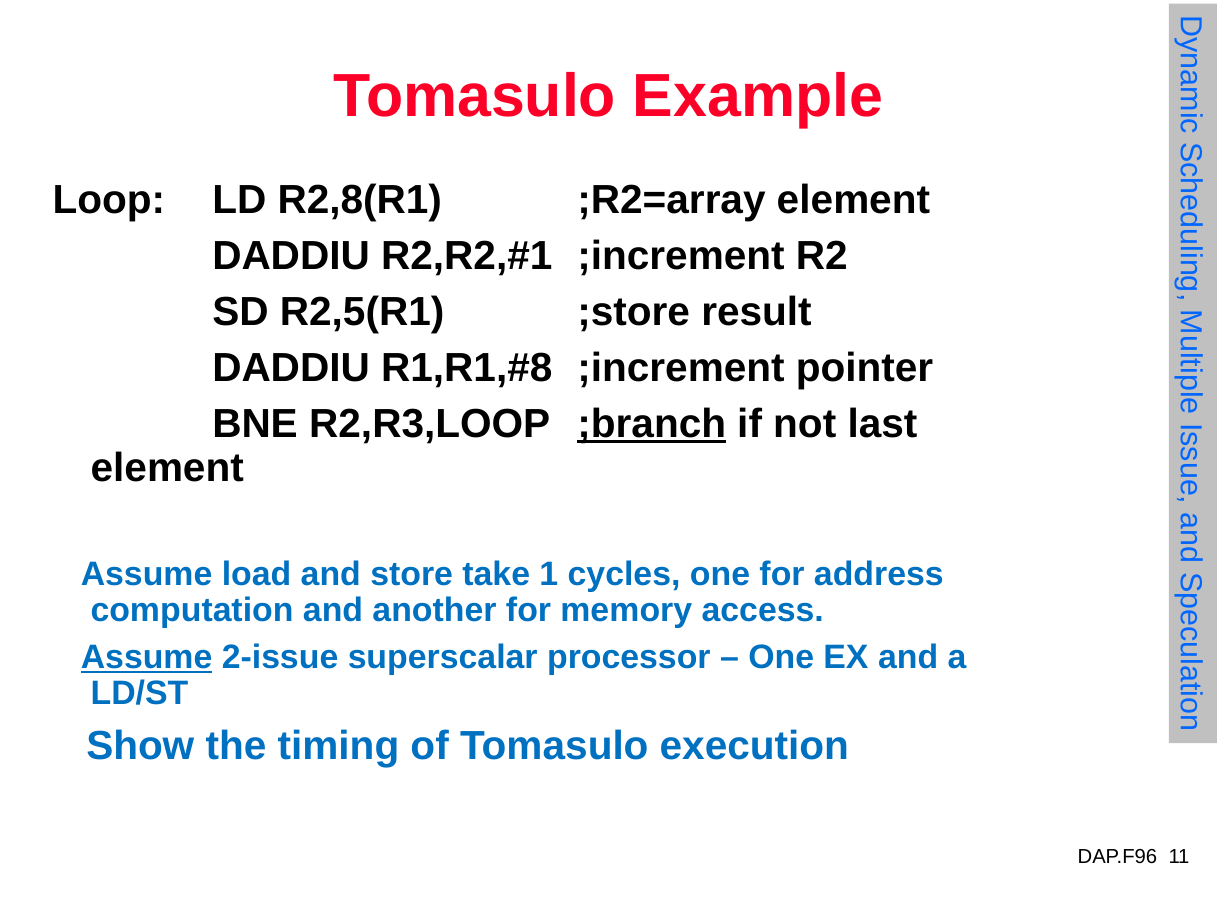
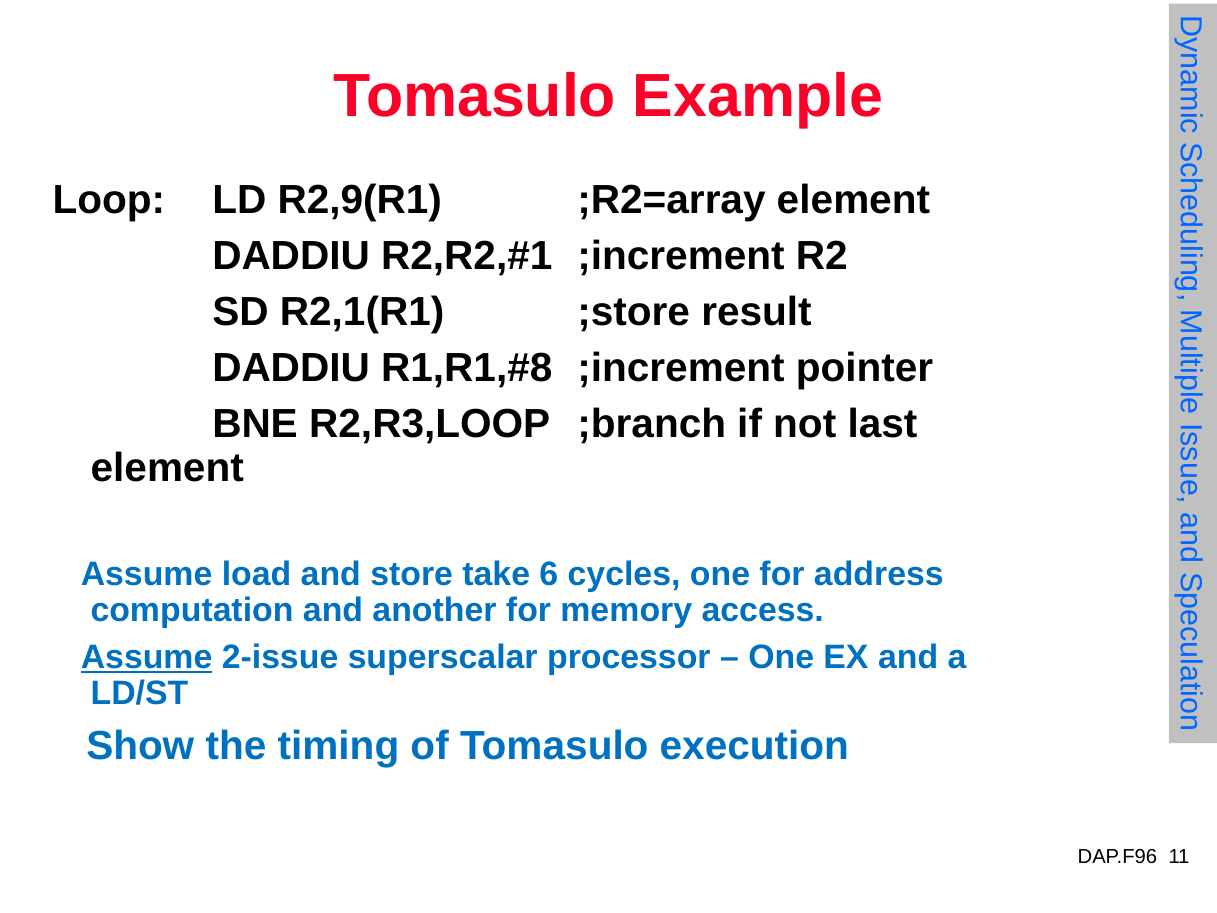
R2,8(R1: R2,8(R1 -> R2,9(R1
R2,5(R1: R2,5(R1 -> R2,1(R1
;branch underline: present -> none
1: 1 -> 6
